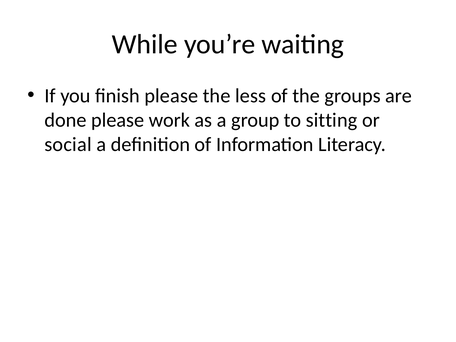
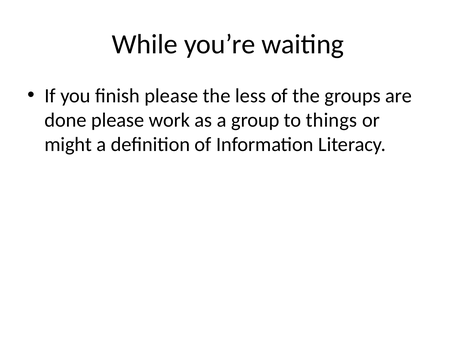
sitting: sitting -> things
social: social -> might
